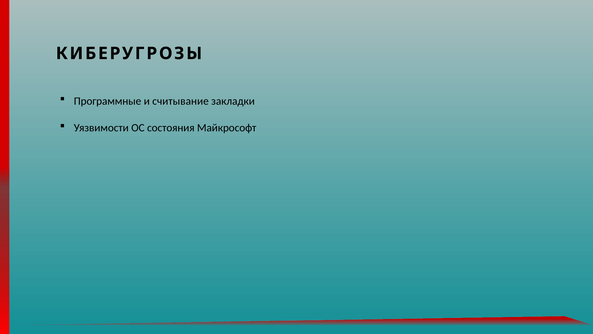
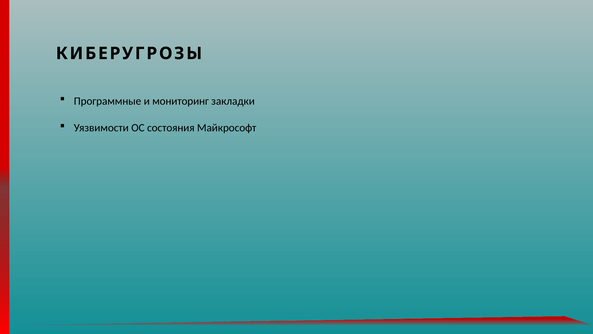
считывание: считывание -> мониторинг
